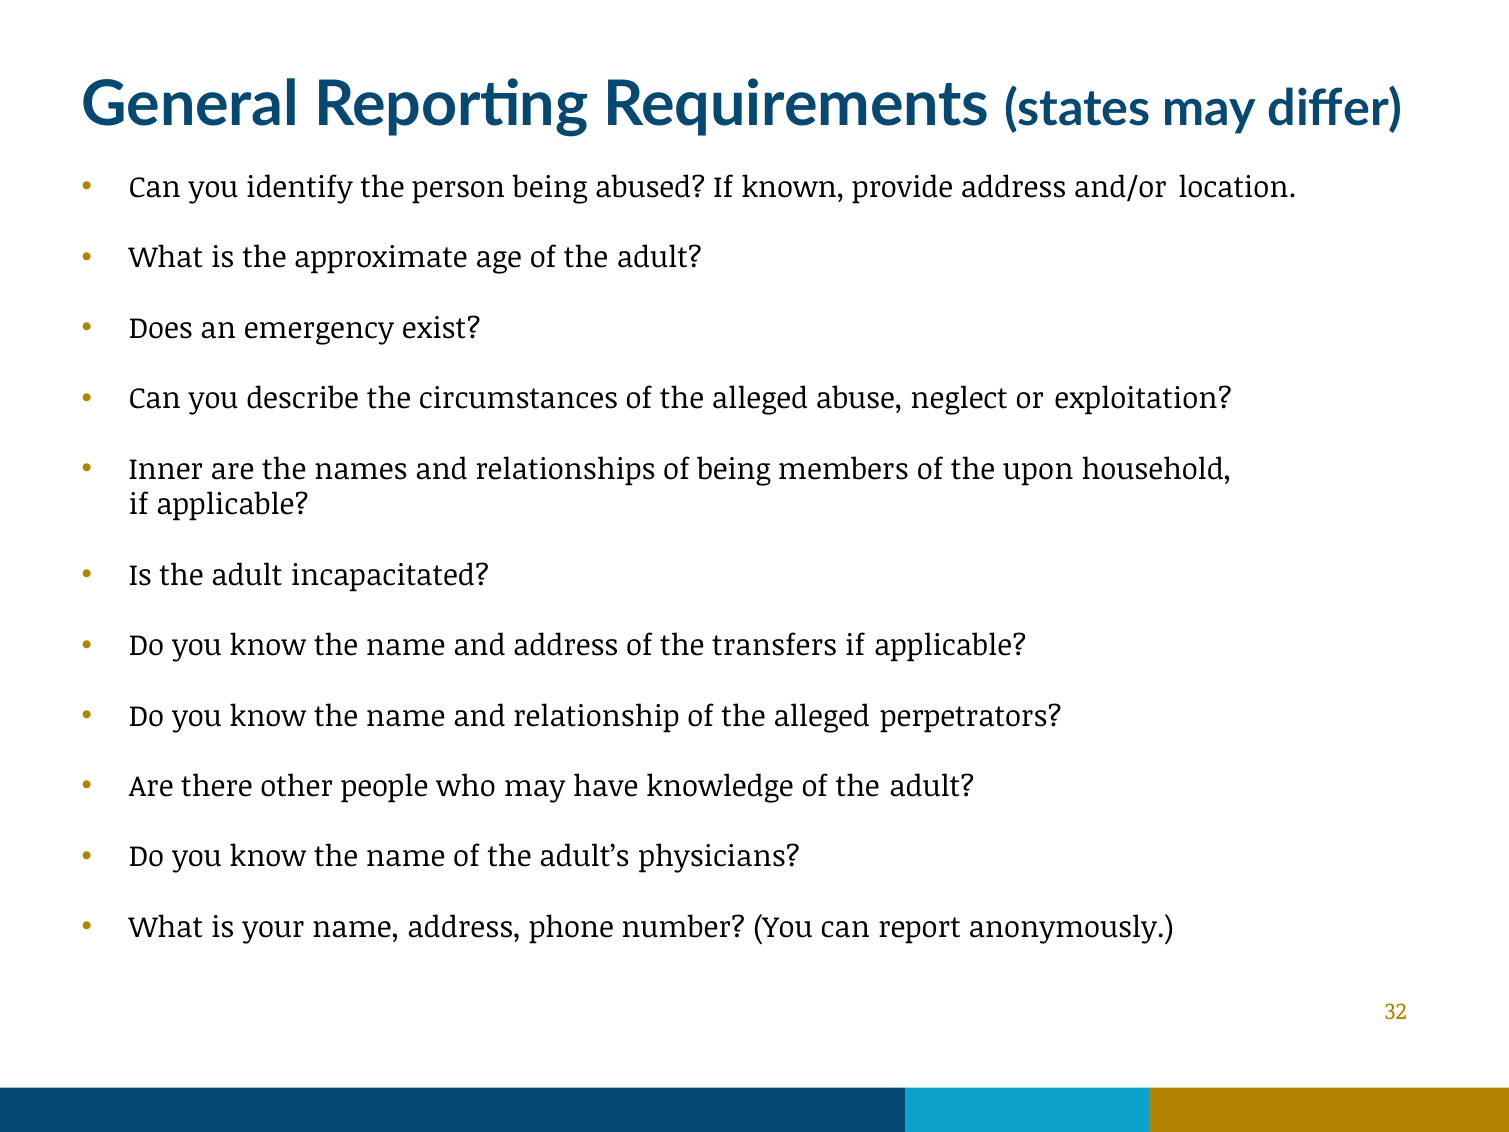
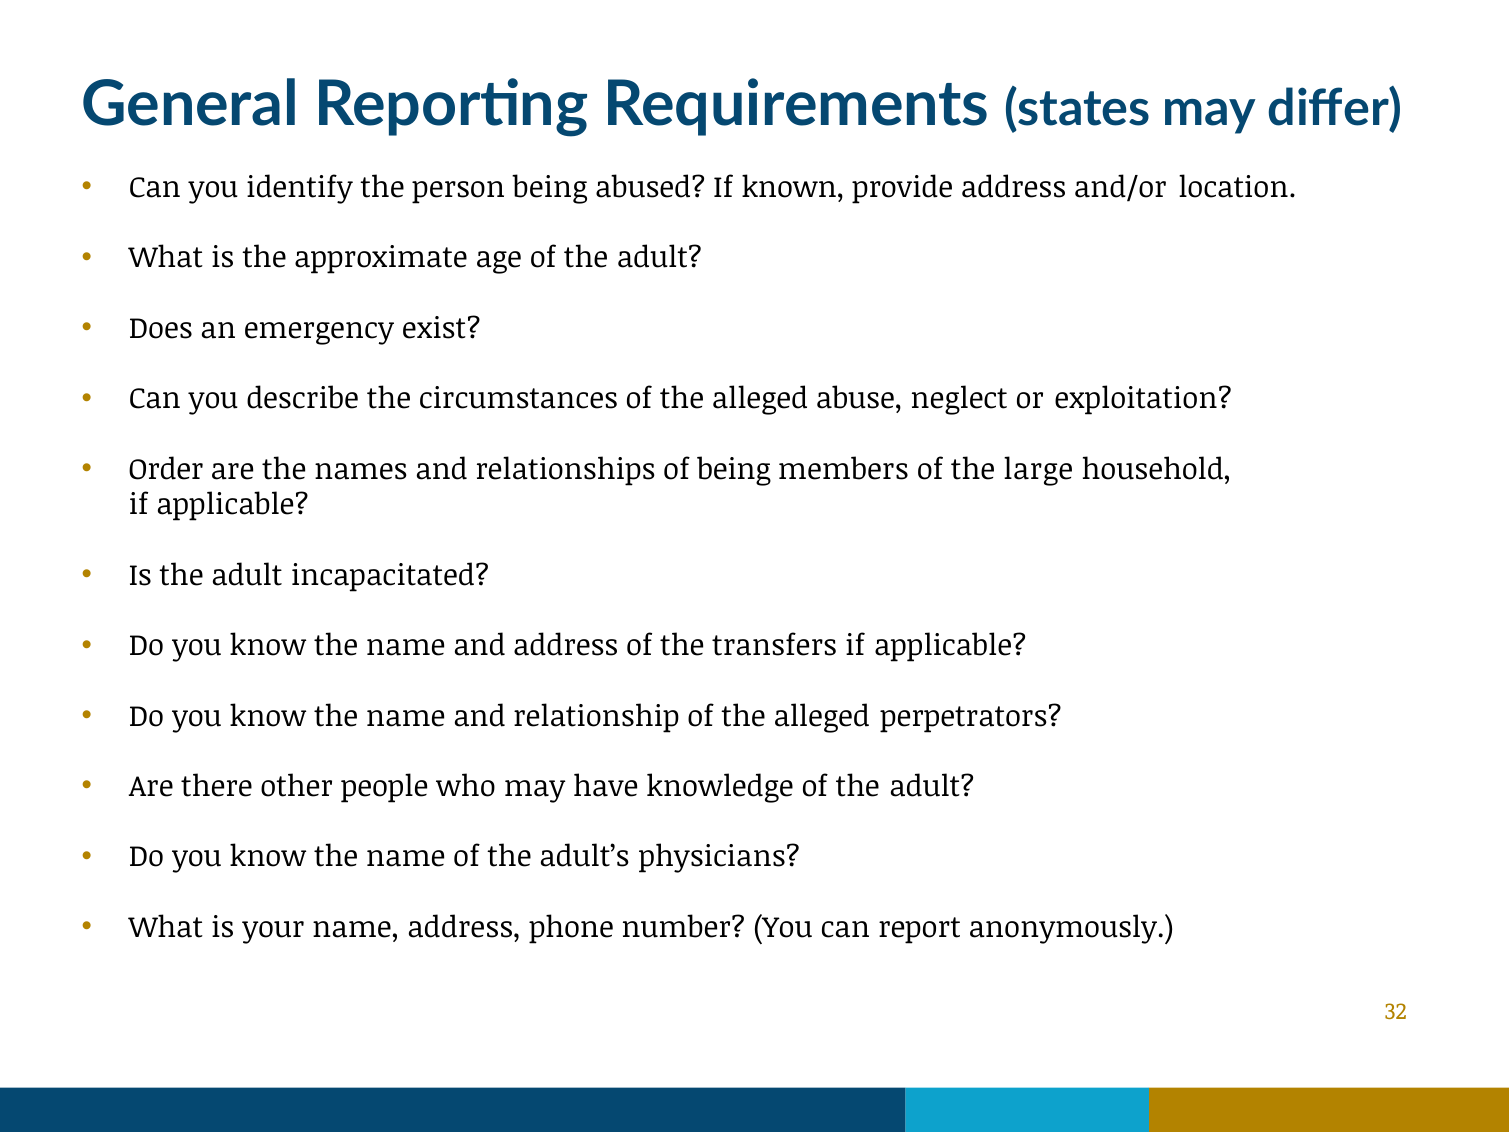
Inner: Inner -> Order
upon: upon -> large
